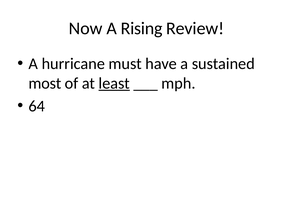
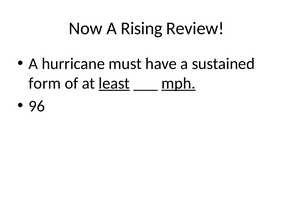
most: most -> form
mph underline: none -> present
64: 64 -> 96
